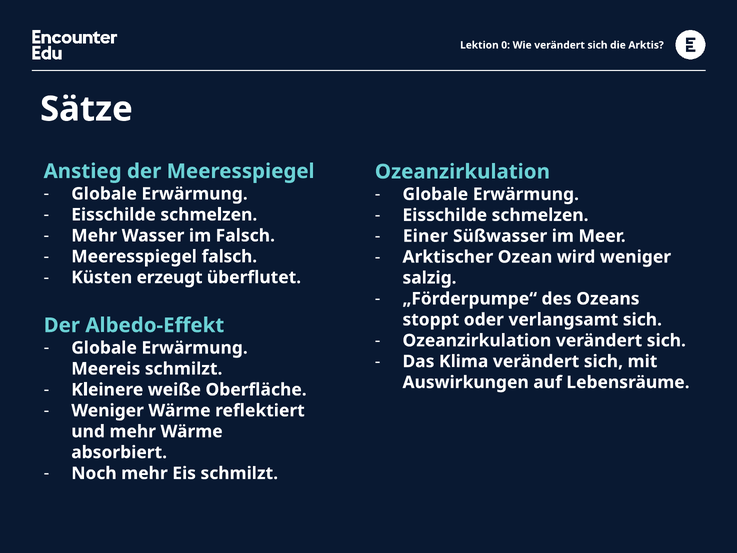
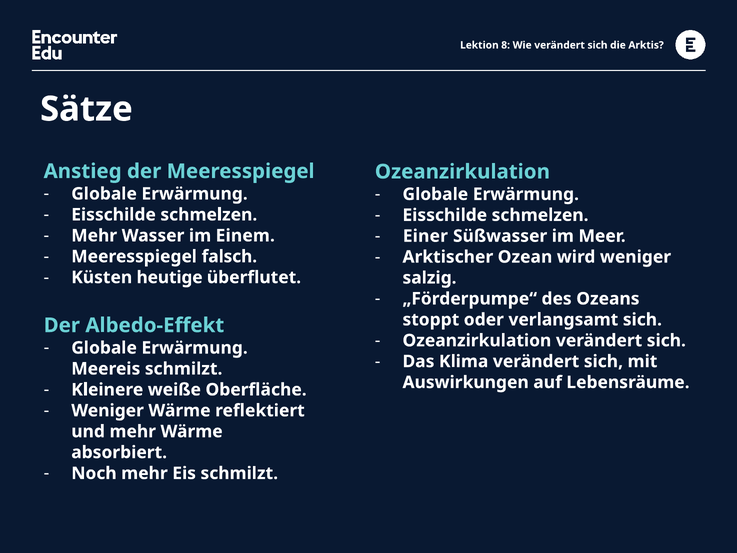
0: 0 -> 8
im Falsch: Falsch -> Einem
erzeugt: erzeugt -> heutige
